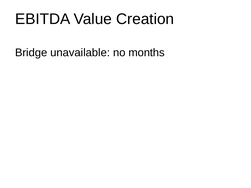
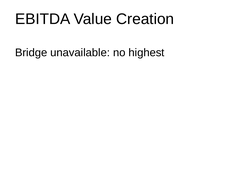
months: months -> highest
